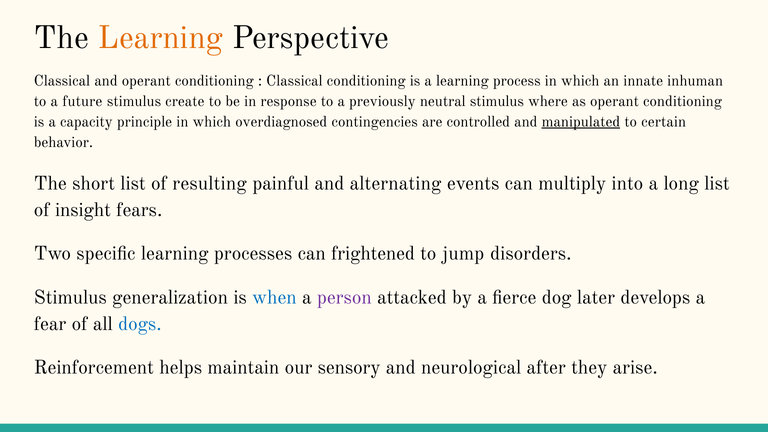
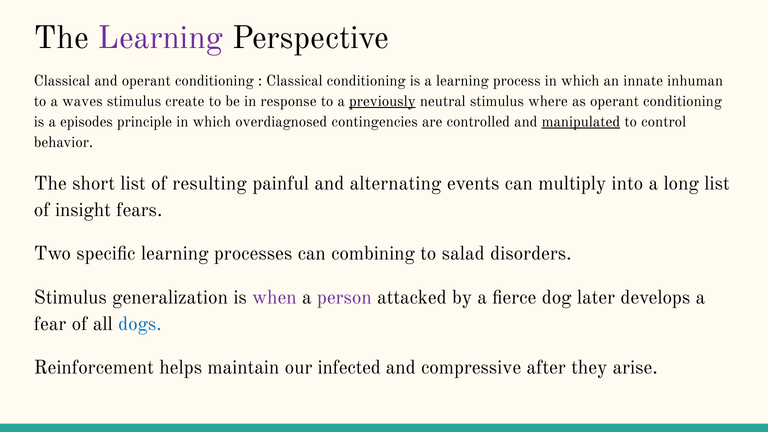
Learning at (160, 38) colour: orange -> purple
future: future -> waves
previously underline: none -> present
capacity: capacity -> episodes
certain: certain -> control
frightened: frightened -> combining
jump: jump -> salad
when colour: blue -> purple
sensory: sensory -> infected
neurological: neurological -> compressive
